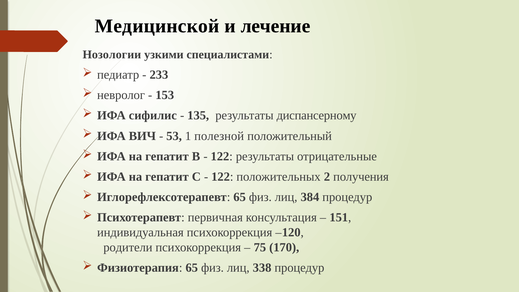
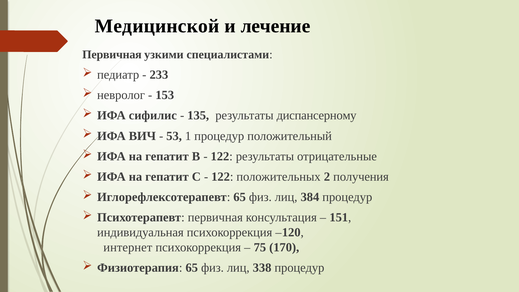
Нозологии at (112, 55): Нозологии -> Первичная
1 полезной: полезной -> процедур
родители: родители -> интернет
